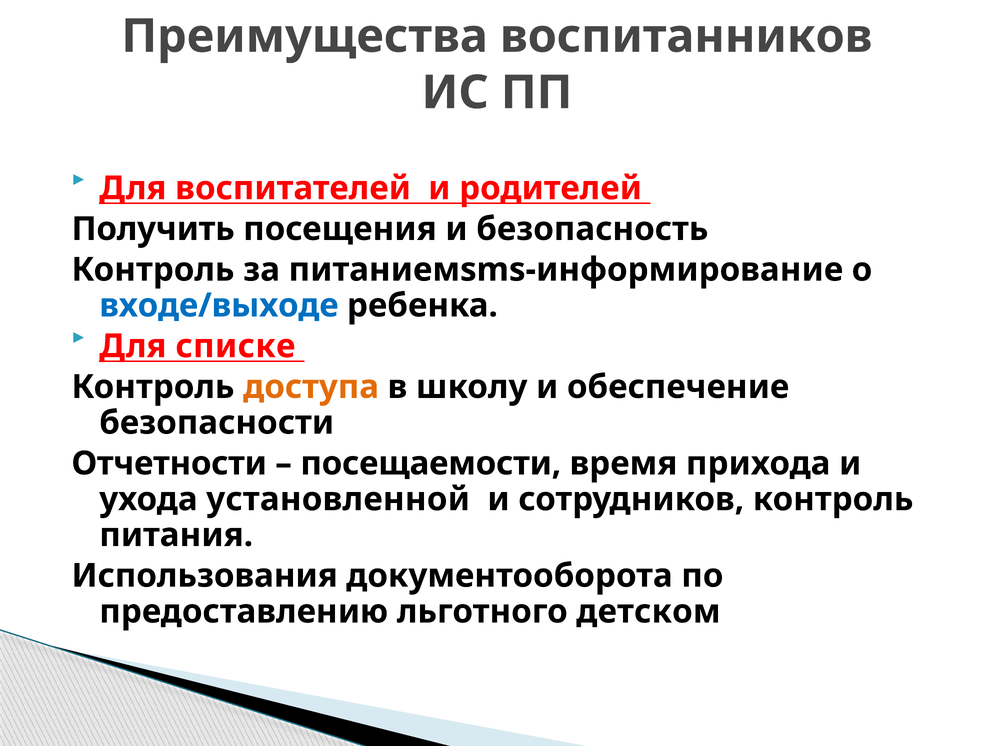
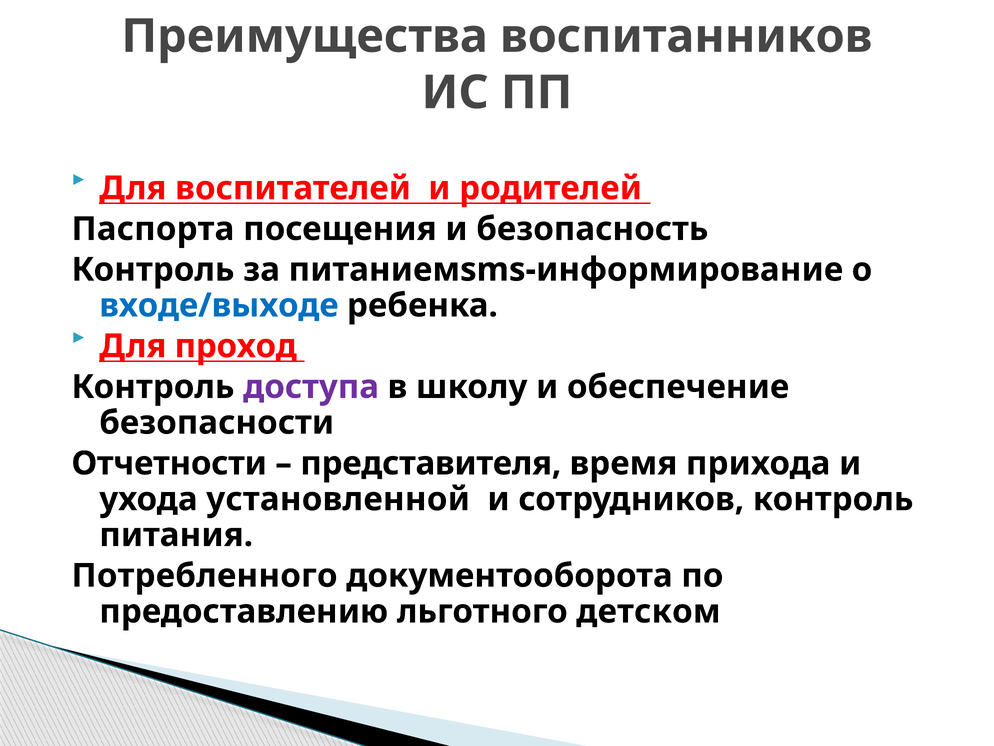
Получить: Получить -> Паспорта
списке: списке -> проход
доступа colour: orange -> purple
посещаемости: посещаемости -> представителя
Использования: Использования -> Потребленного
